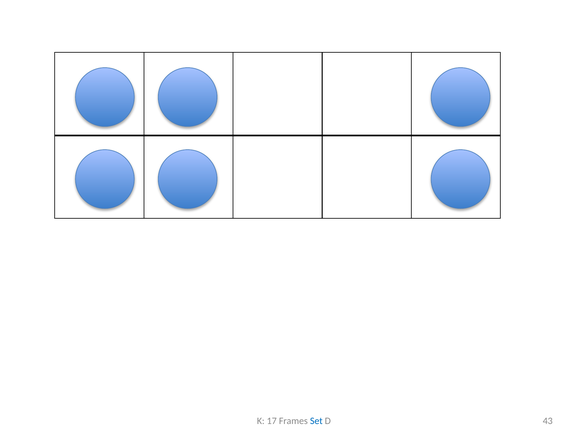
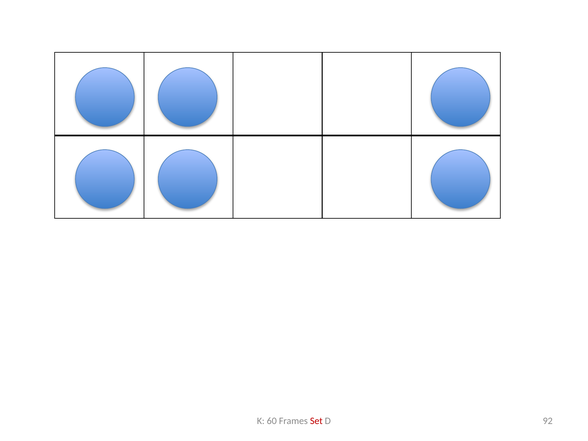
17: 17 -> 60
Set colour: blue -> red
43: 43 -> 92
